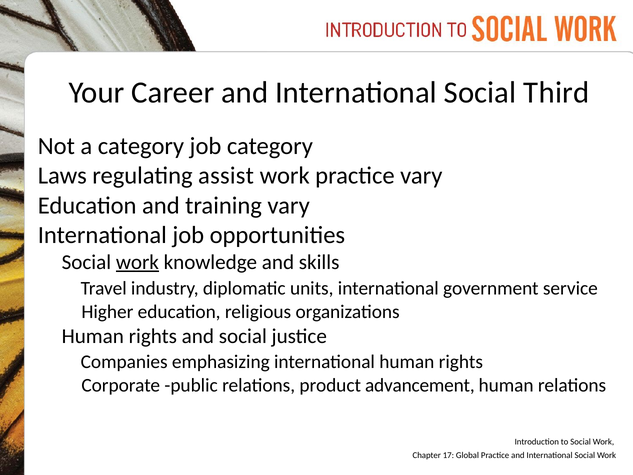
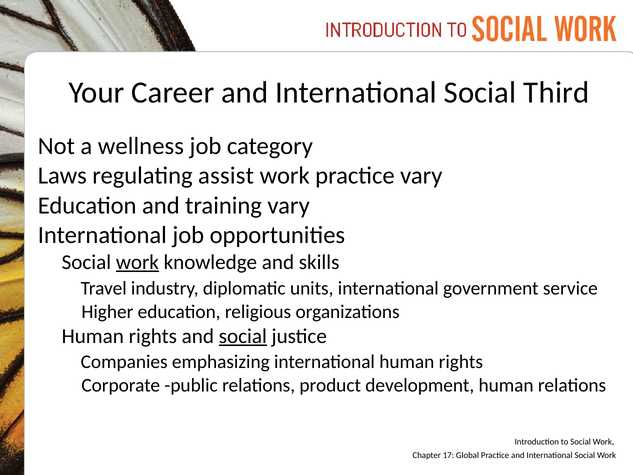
a category: category -> wellness
social at (243, 336) underline: none -> present
advancement: advancement -> development
